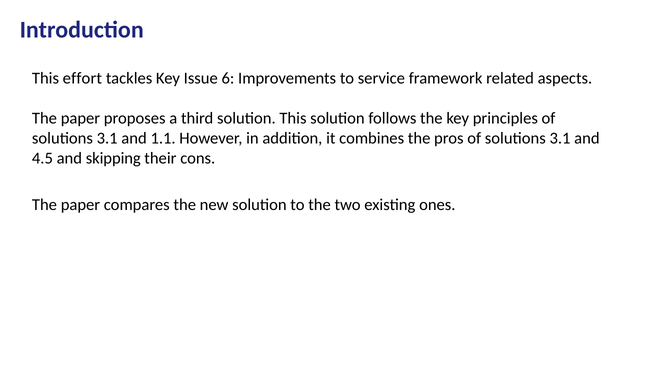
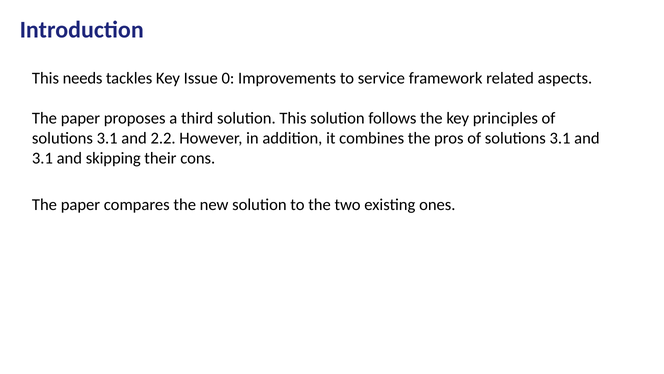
effort: effort -> needs
6: 6 -> 0
1.1: 1.1 -> 2.2
4.5 at (42, 158): 4.5 -> 3.1
